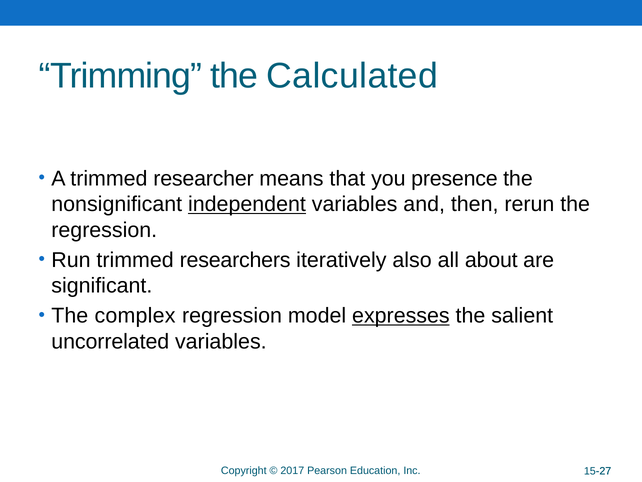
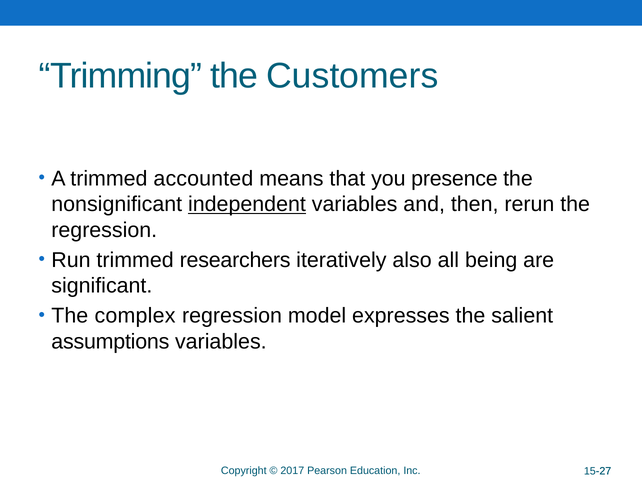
Calculated: Calculated -> Customers
researcher: researcher -> accounted
about: about -> being
expresses underline: present -> none
uncorrelated: uncorrelated -> assumptions
